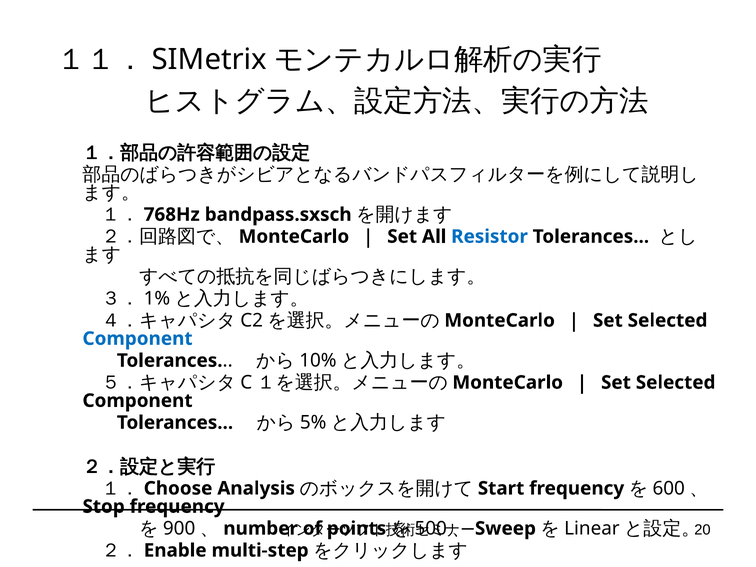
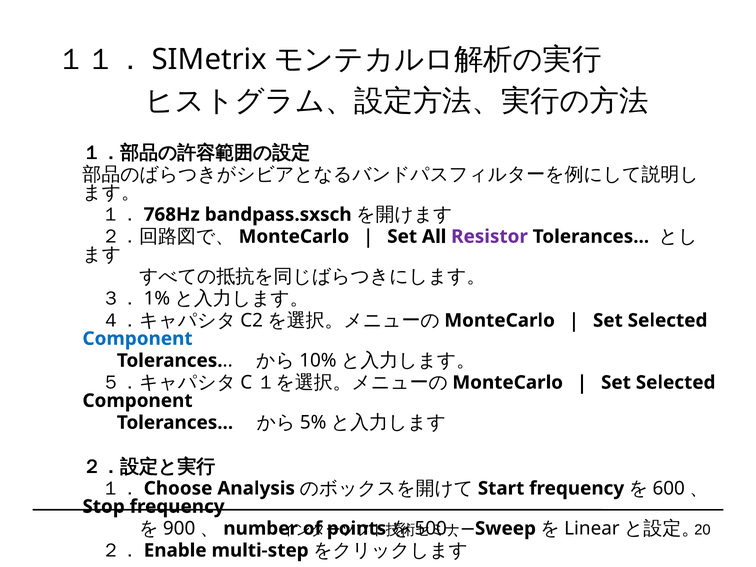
Resistor colour: blue -> purple
